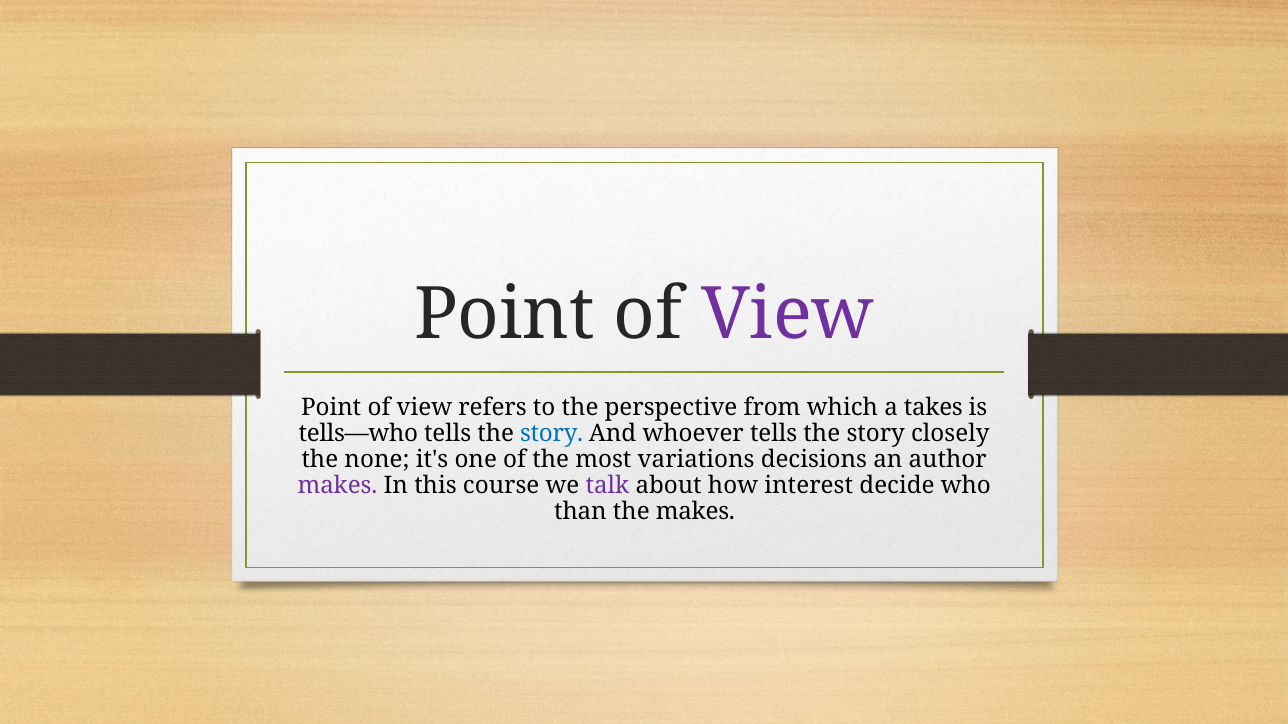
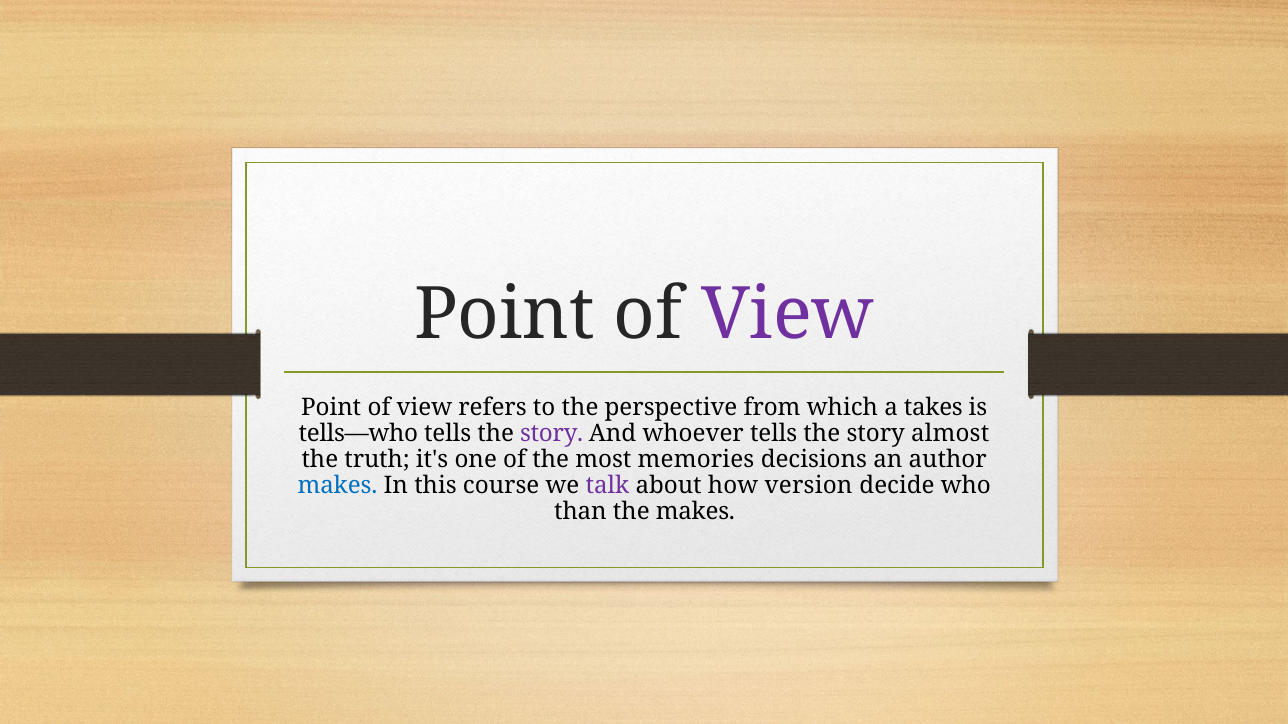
story at (552, 433) colour: blue -> purple
closely: closely -> almost
none: none -> truth
variations: variations -> memories
makes at (337, 486) colour: purple -> blue
interest: interest -> version
